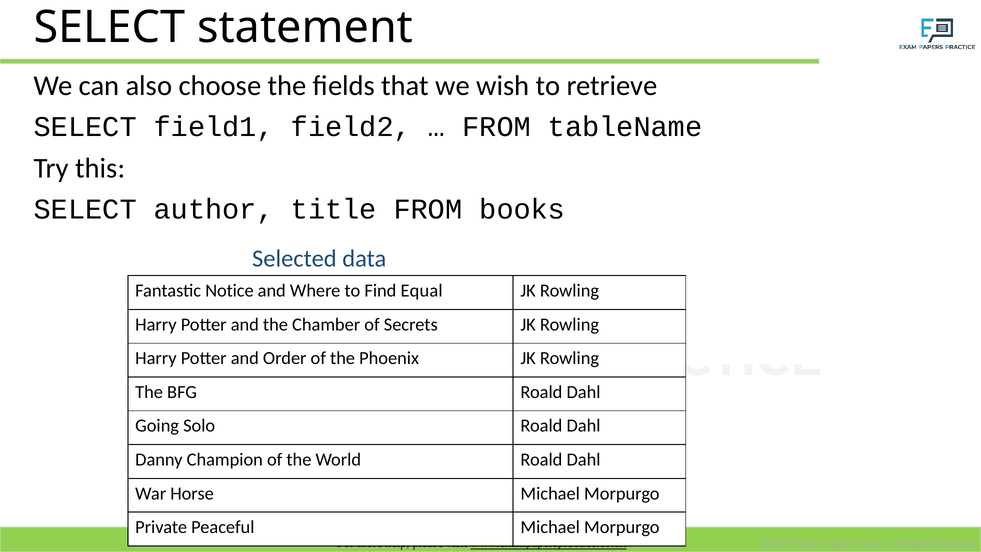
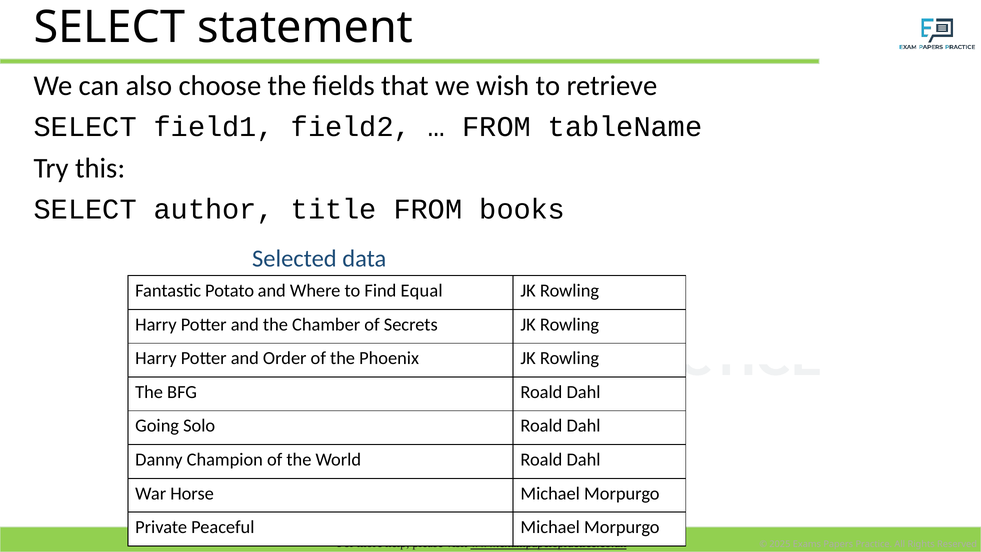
Notice: Notice -> Potato
